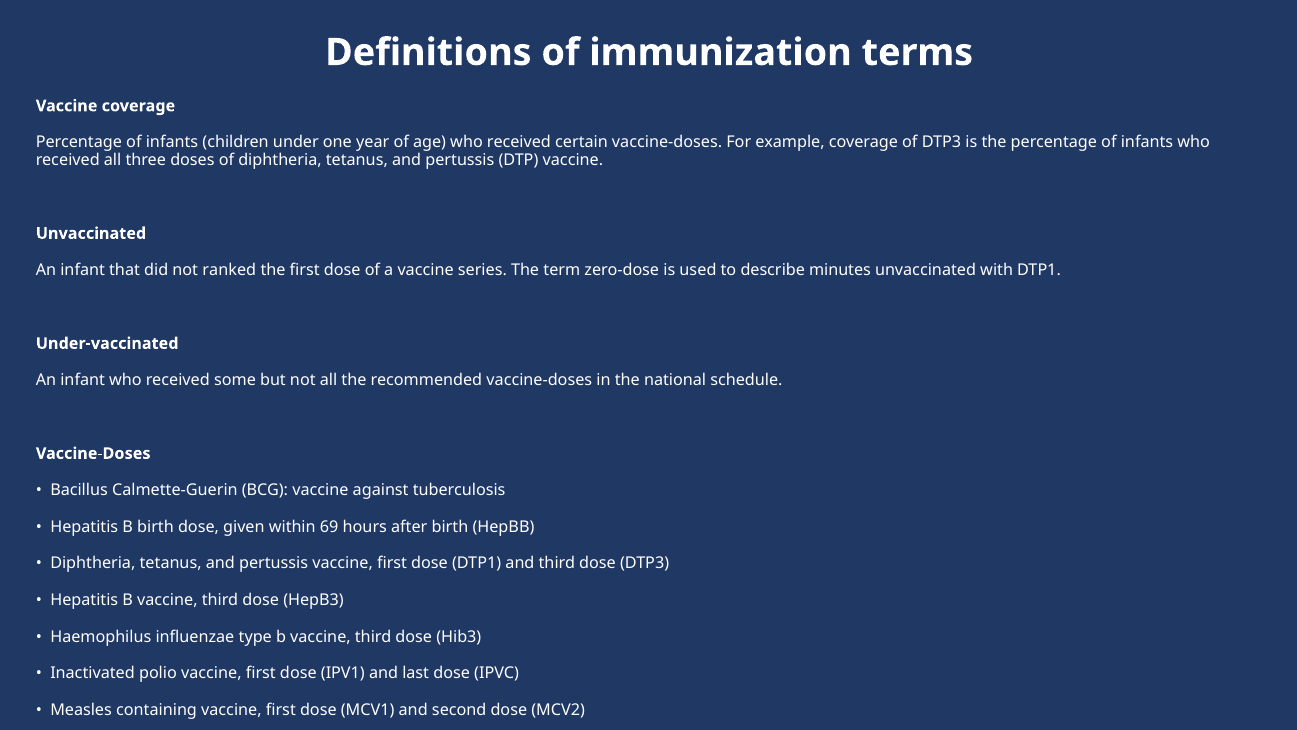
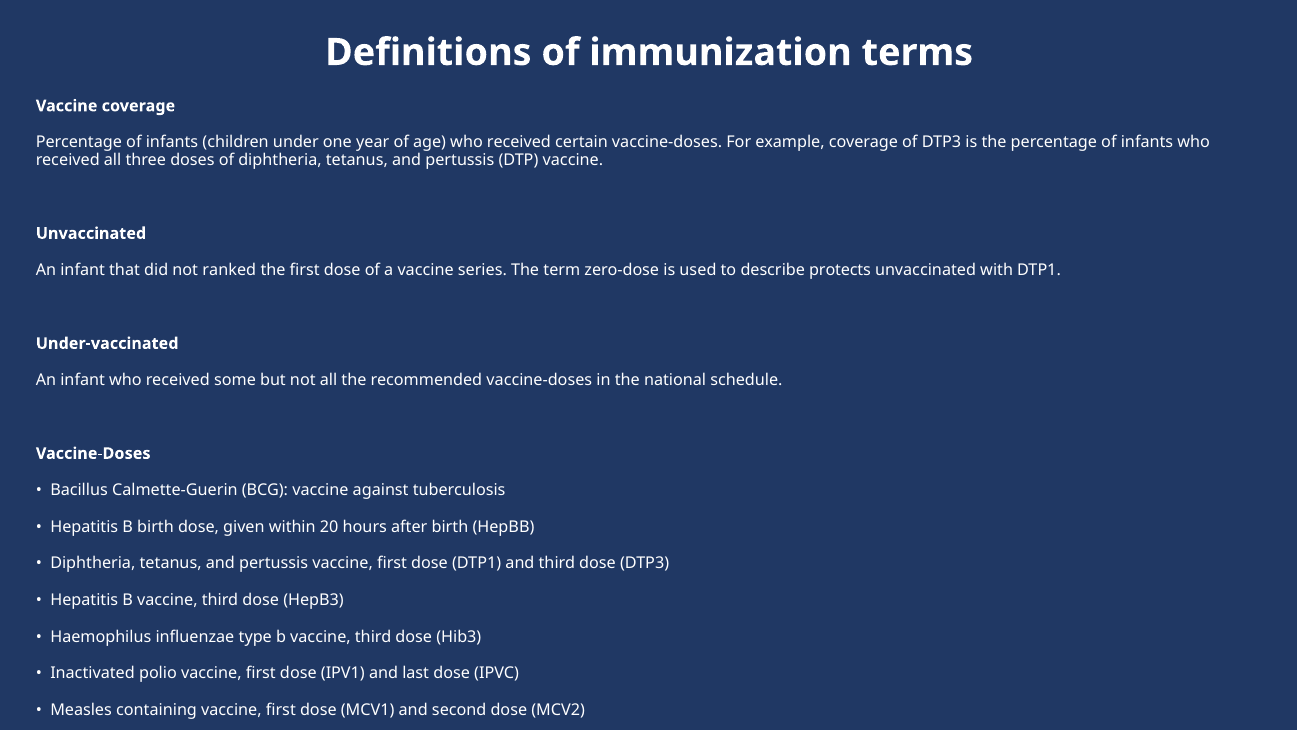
minutes: minutes -> protects
69: 69 -> 20
